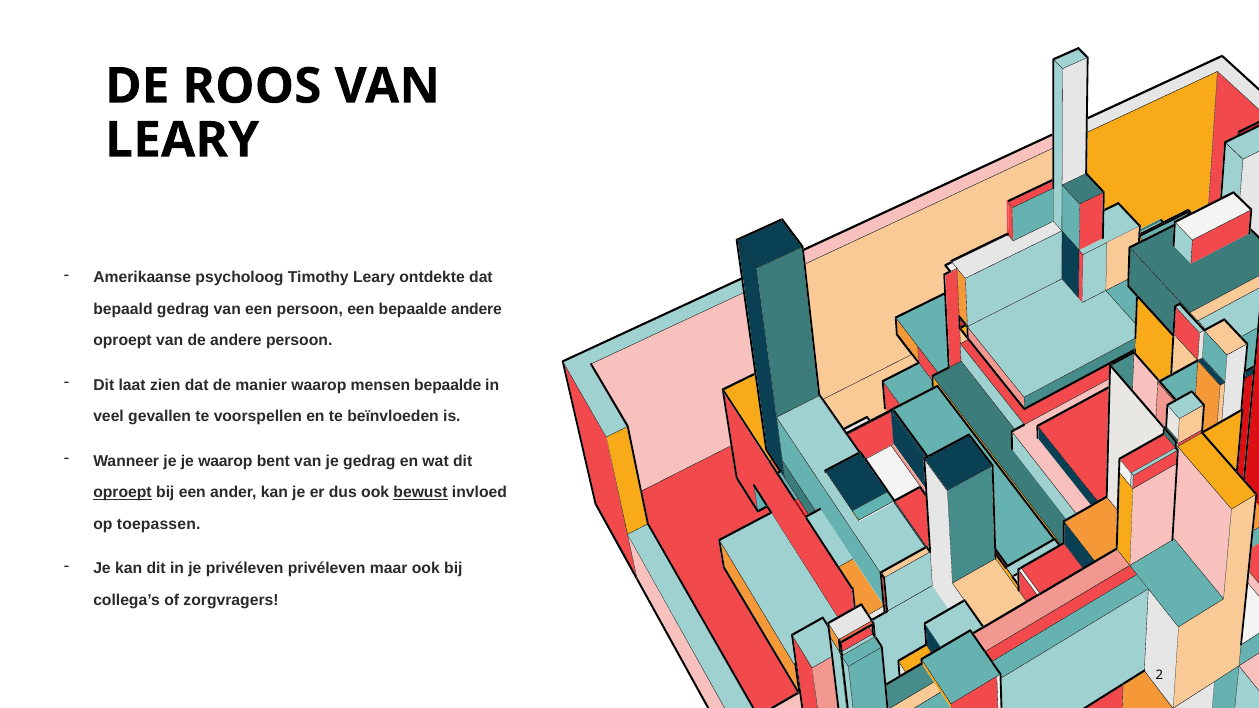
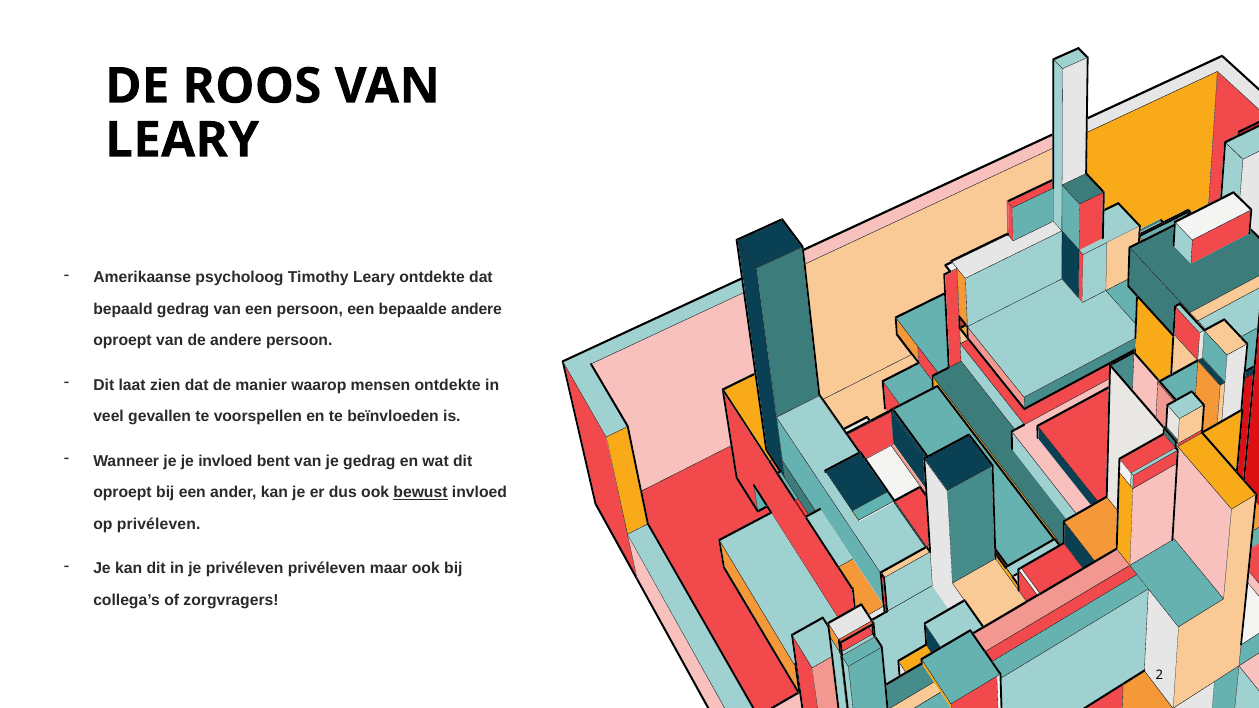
mensen bepaalde: bepaalde -> ontdekte
je waarop: waarop -> invloed
oproept at (123, 493) underline: present -> none
op toepassen: toepassen -> privéleven
